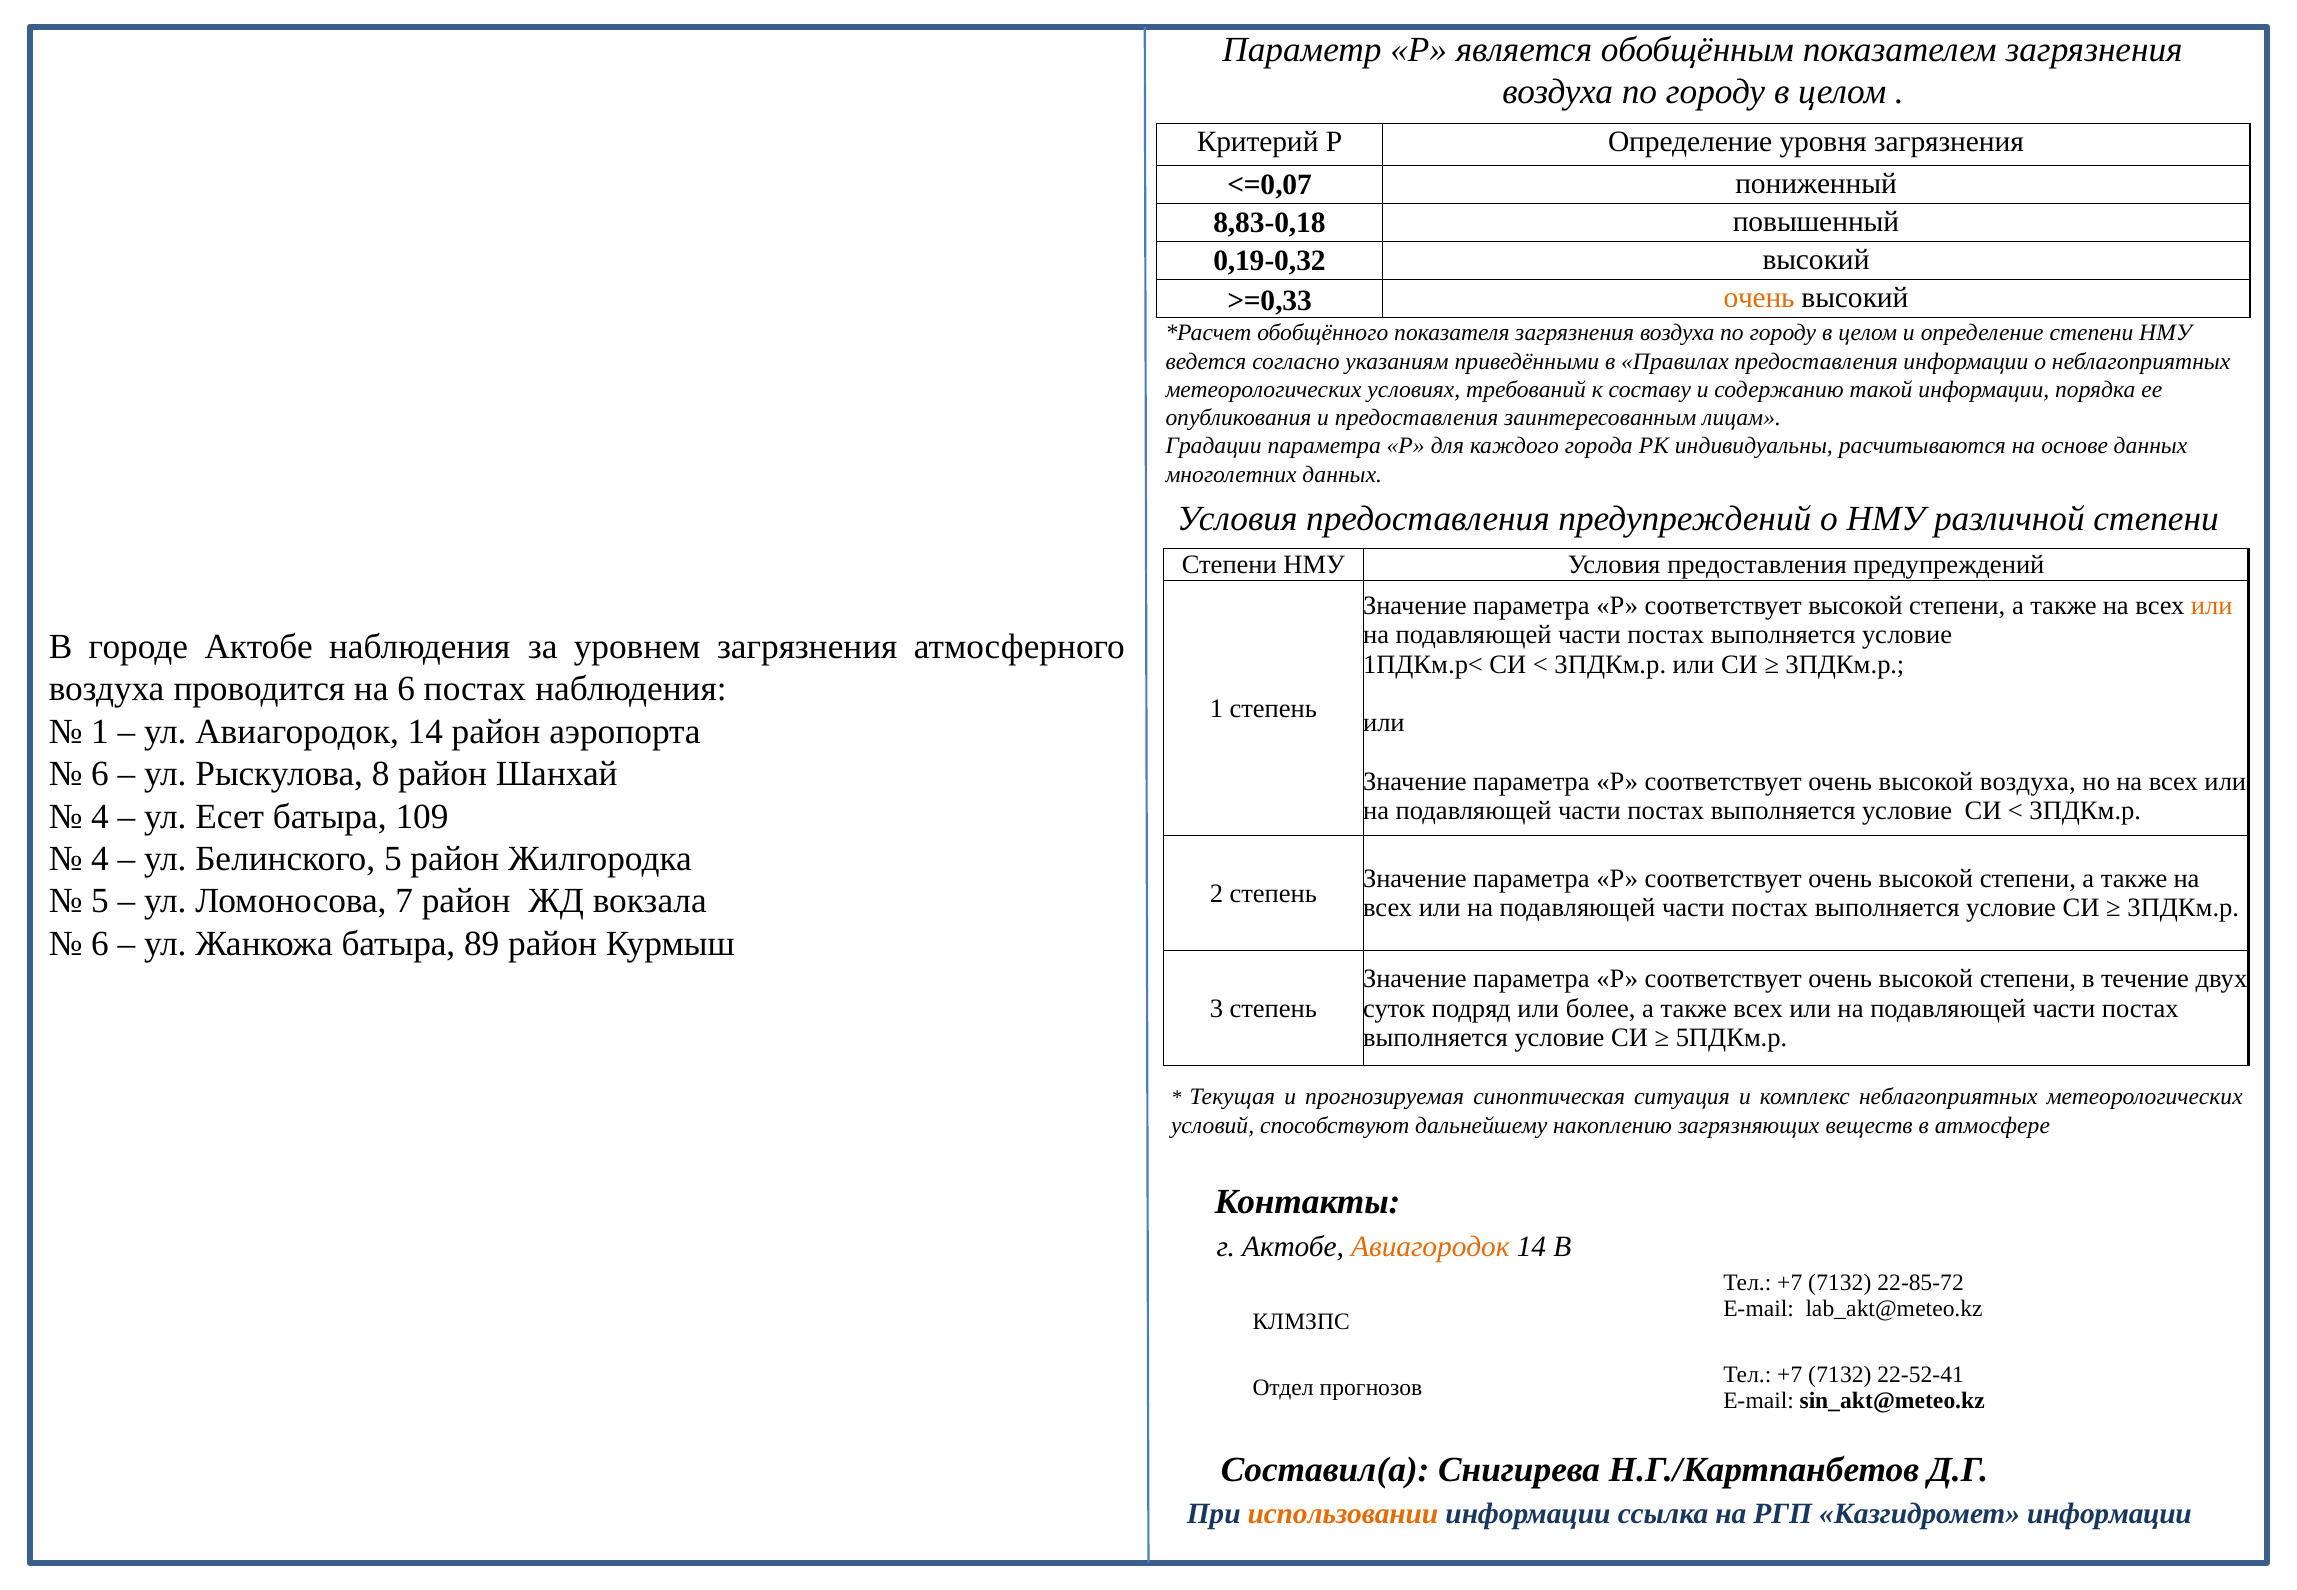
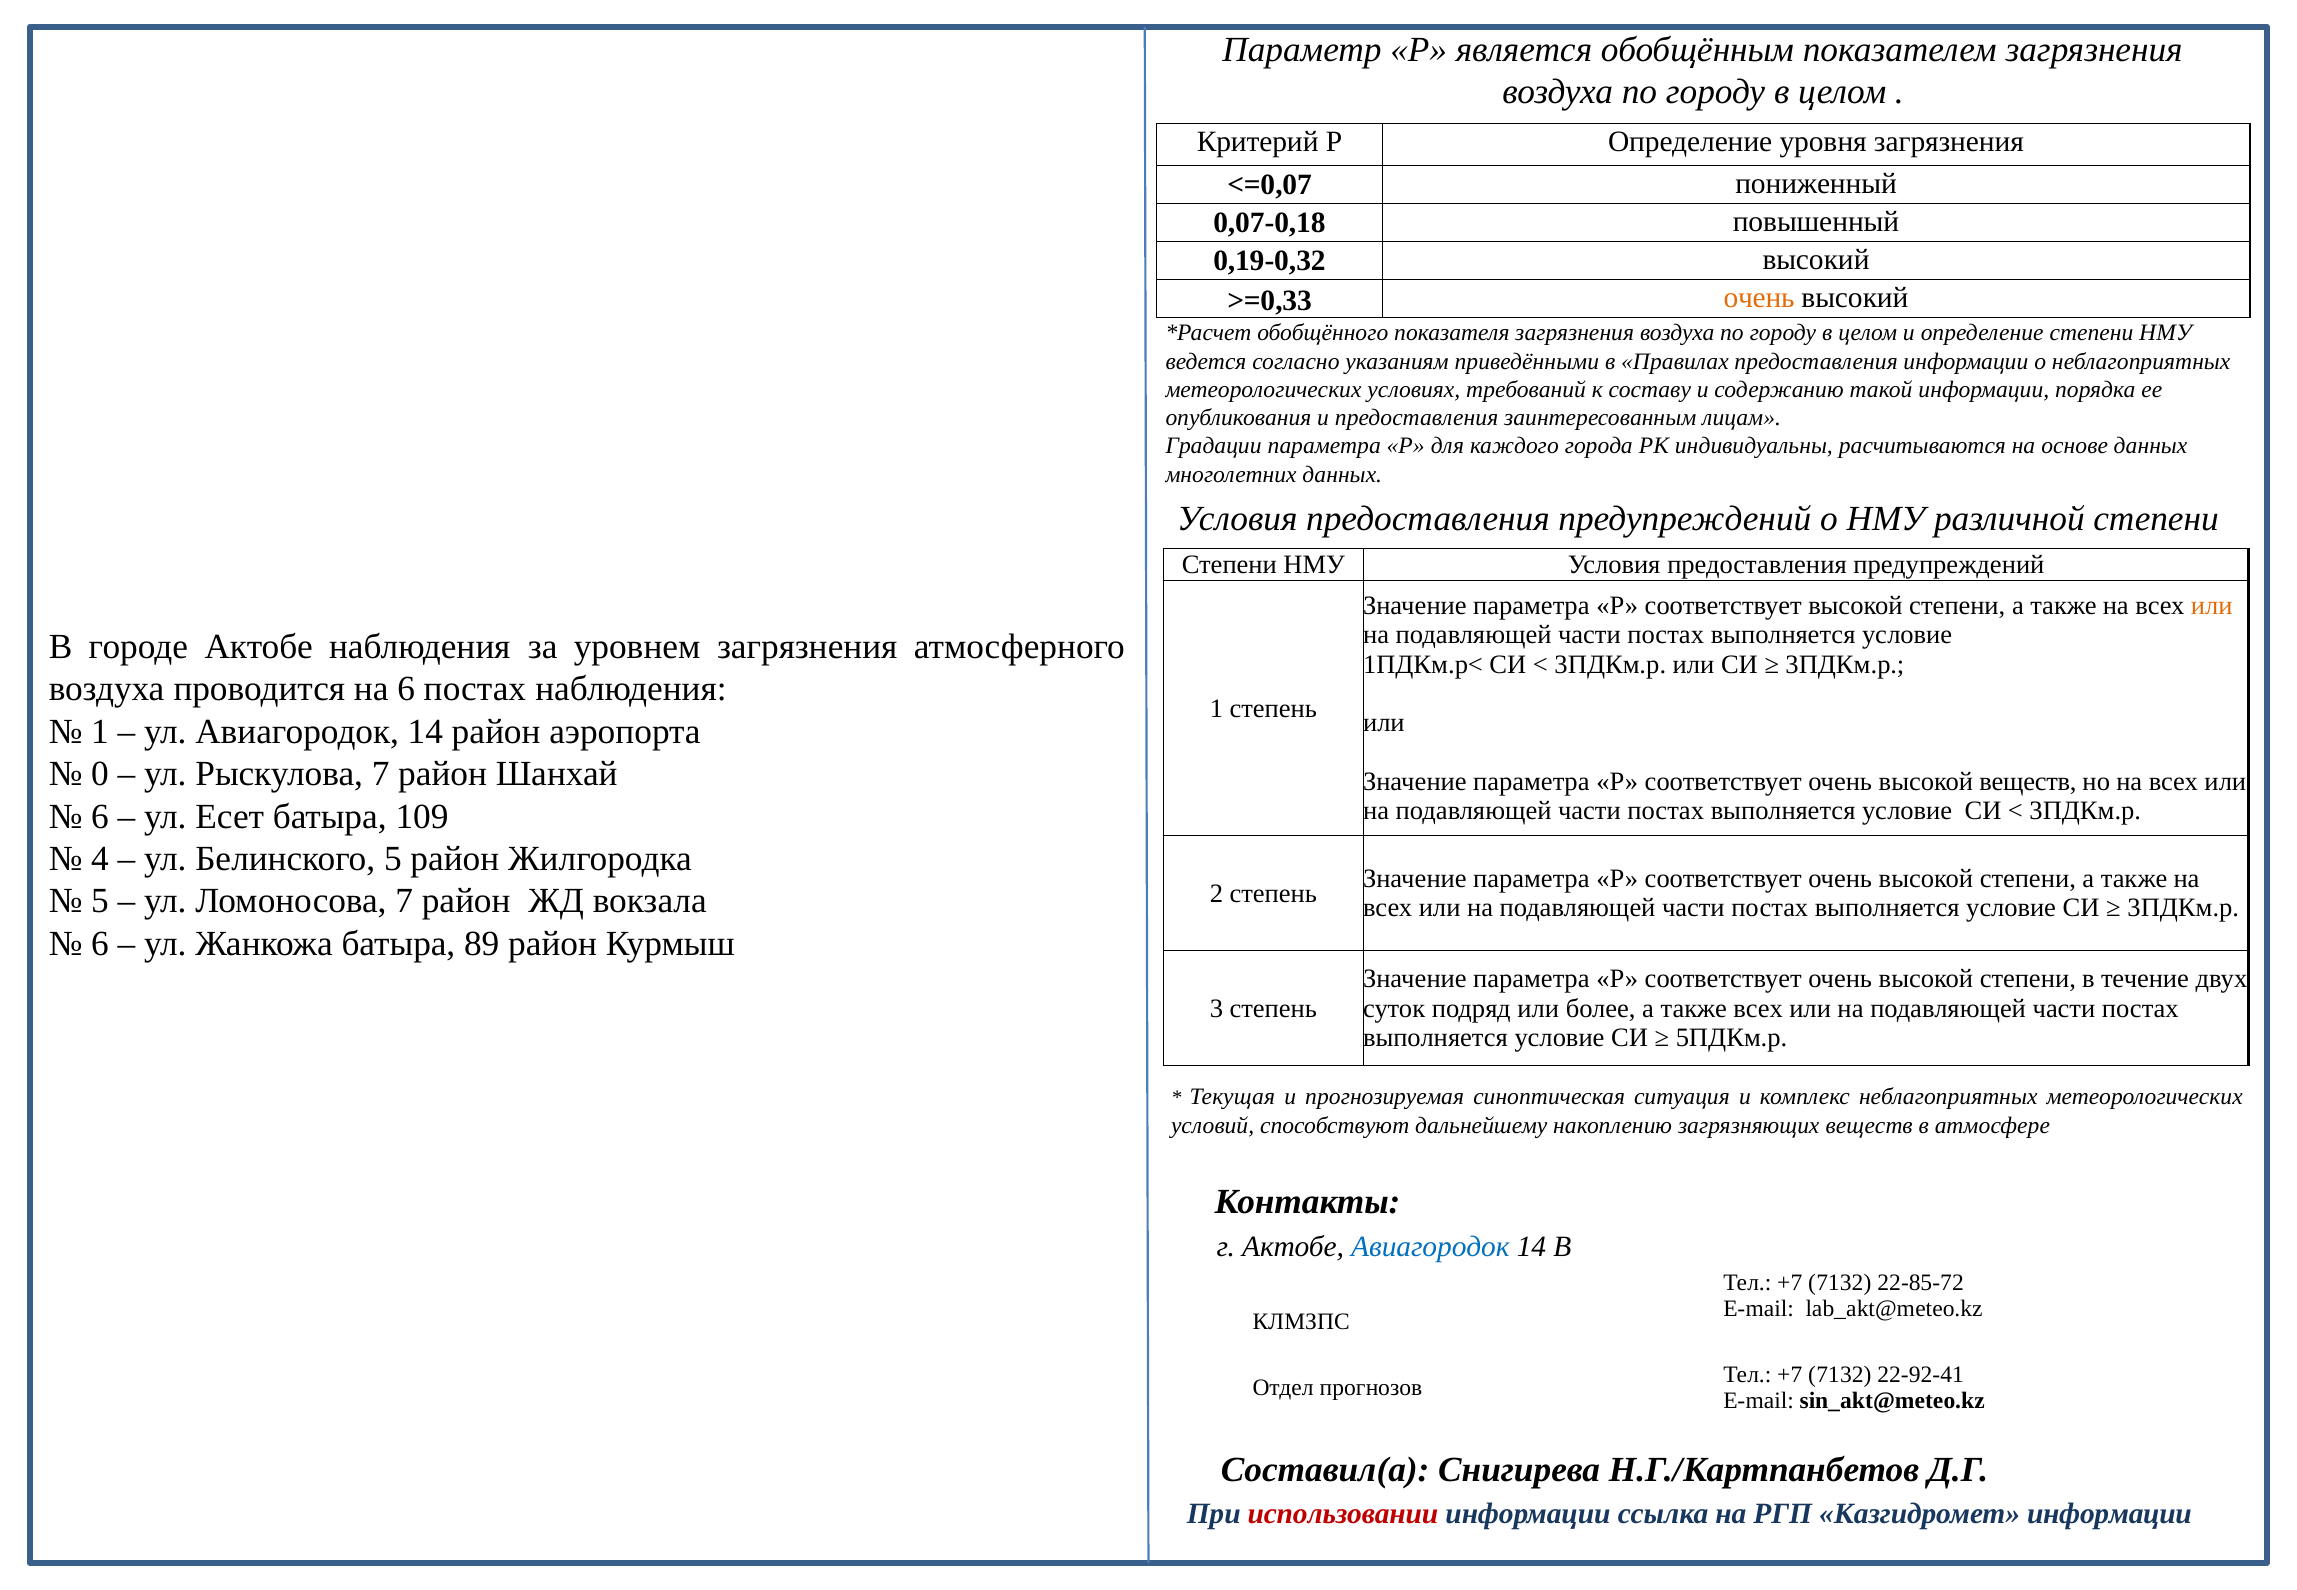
8,83-0,18: 8,83-0,18 -> 0,07-0,18
6 at (100, 774): 6 -> 0
Рыскулова 8: 8 -> 7
высокой воздуха: воздуха -> веществ
4 at (100, 817): 4 -> 6
Авиагородок at (1430, 1247) colour: orange -> blue
22-52-41: 22-52-41 -> 22-92-41
использовании colour: orange -> red
